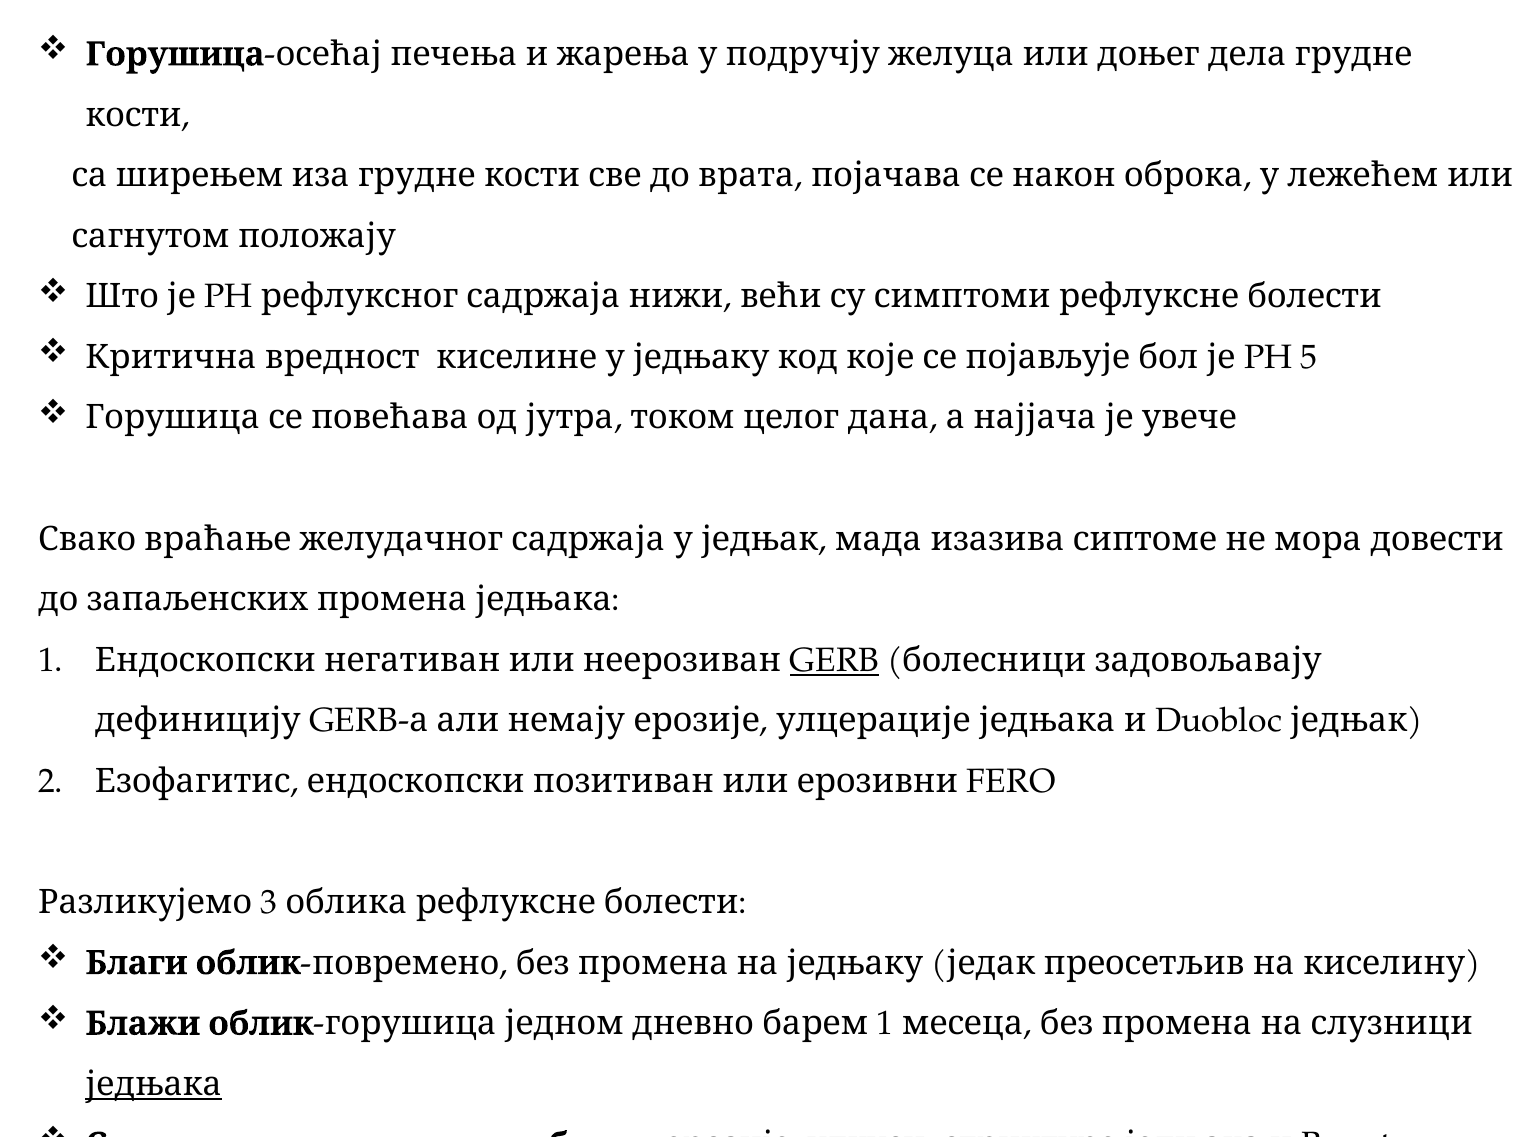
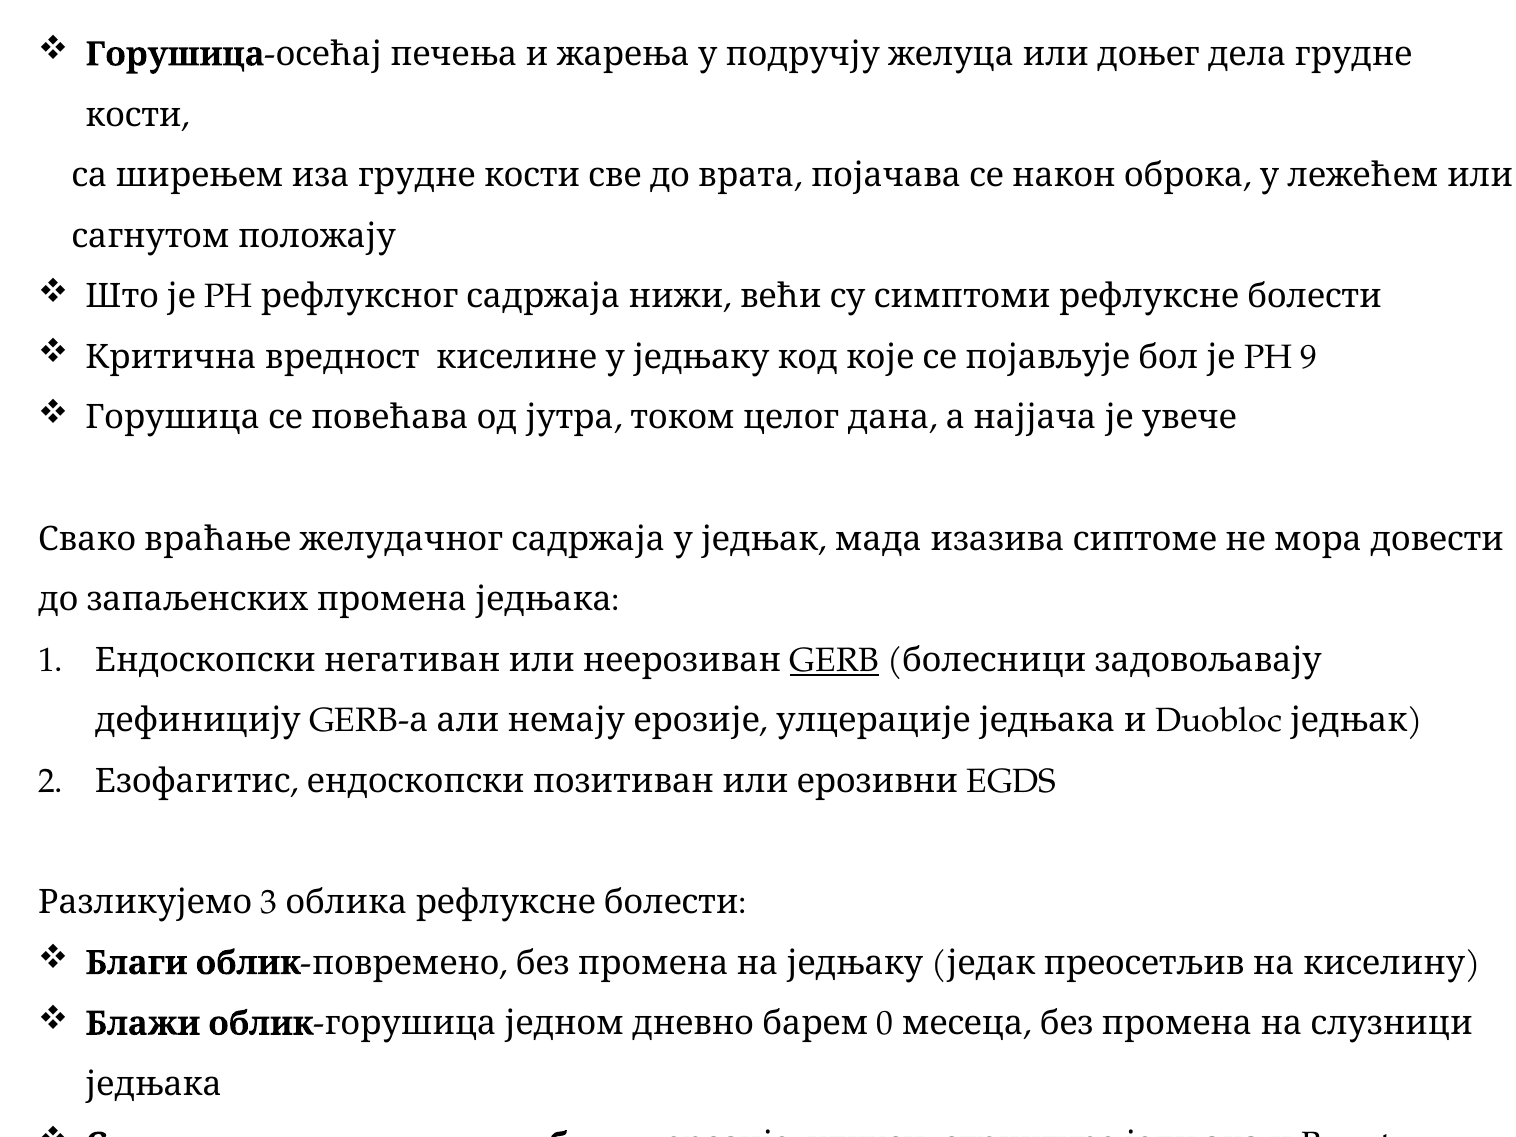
5: 5 -> 9
FERO: FERO -> EGDS
1 at (885, 1024): 1 -> 0
једњака underline: present -> none
